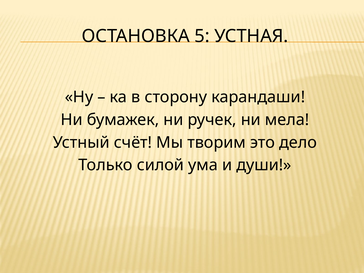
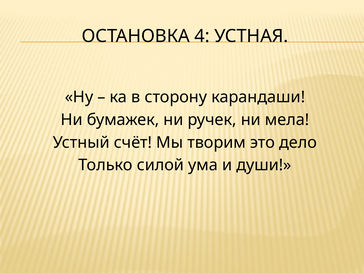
5: 5 -> 4
